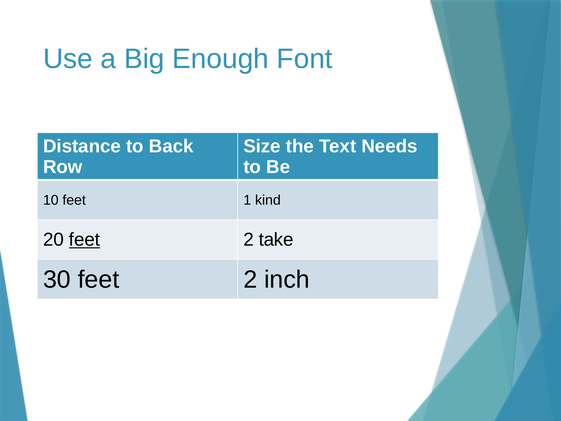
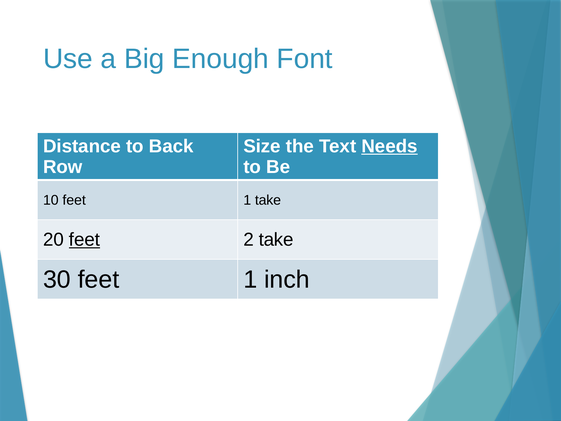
Needs underline: none -> present
1 kind: kind -> take
30 feet 2: 2 -> 1
